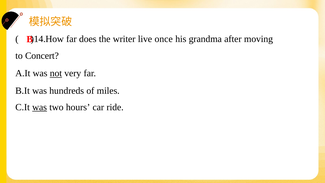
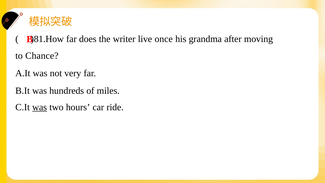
)14.How: )14.How -> )81.How
Concert: Concert -> Chance
not underline: present -> none
